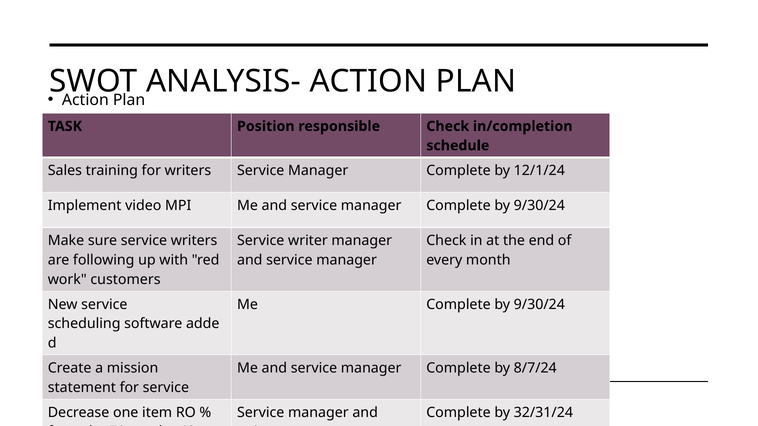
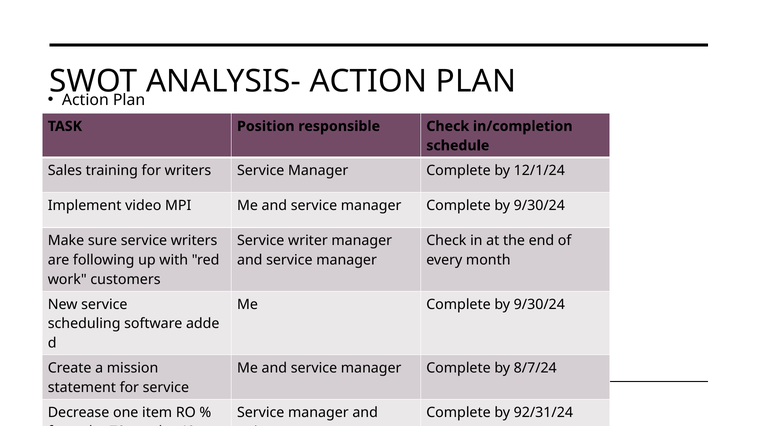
32/31/24: 32/31/24 -> 92/31/24
